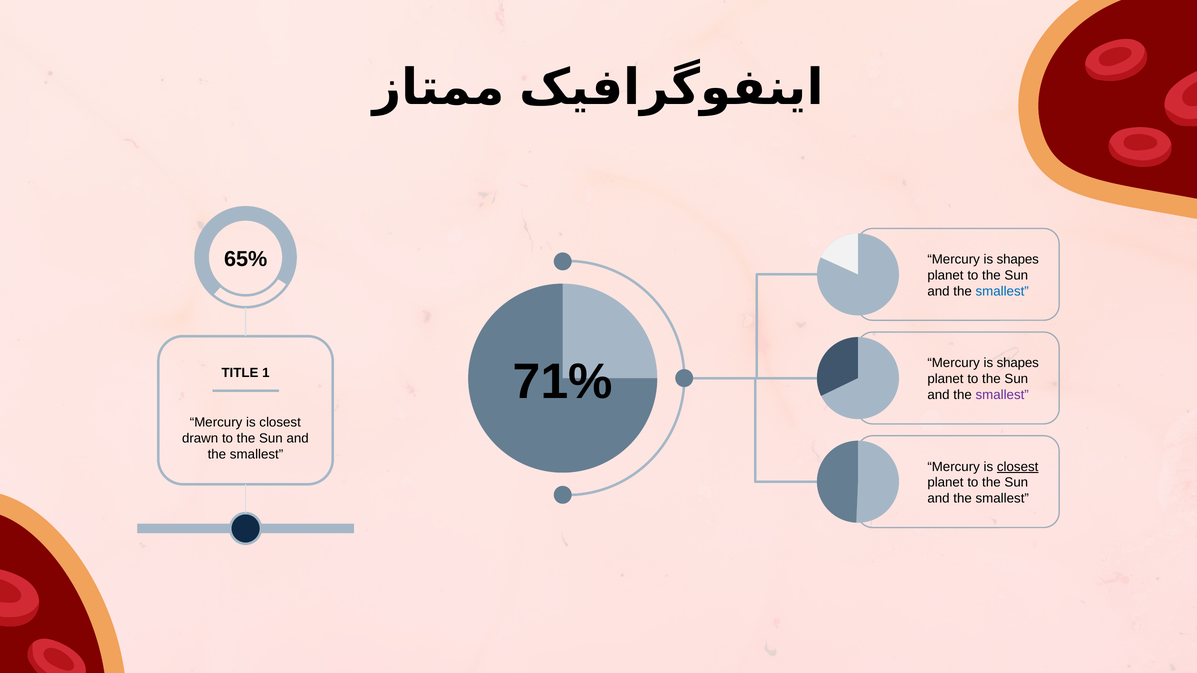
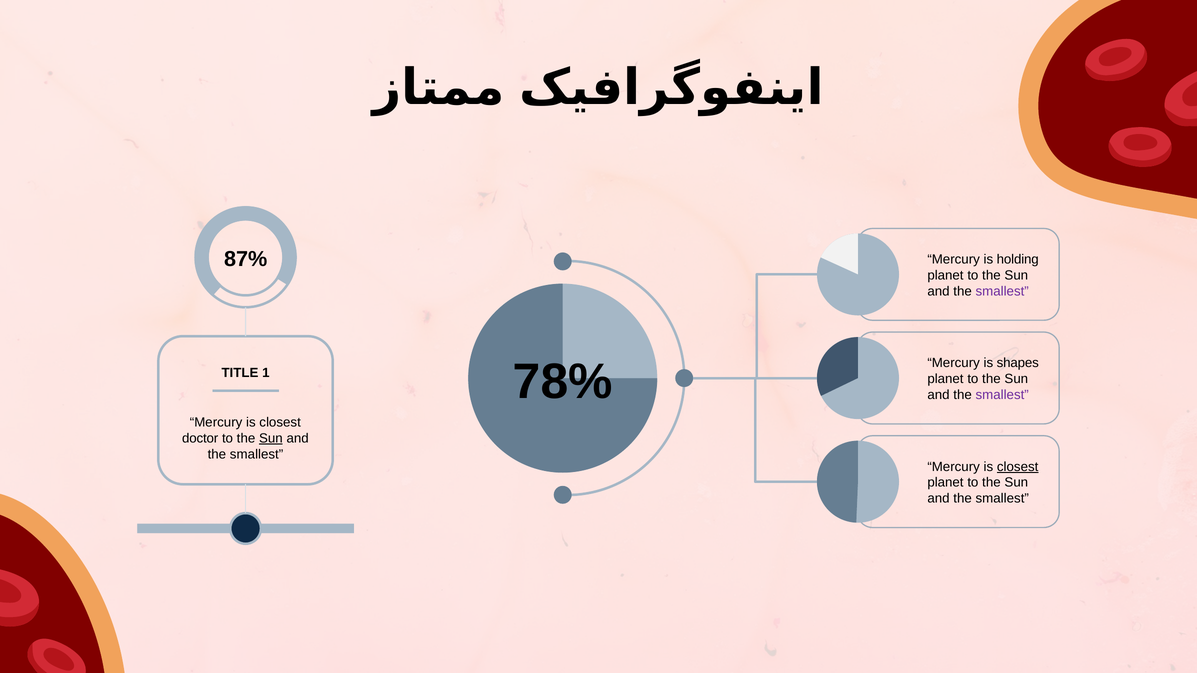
65%: 65% -> 87%
shapes at (1018, 260): shapes -> holding
smallest at (1002, 291) colour: blue -> purple
71%: 71% -> 78%
drawn: drawn -> doctor
Sun at (271, 439) underline: none -> present
